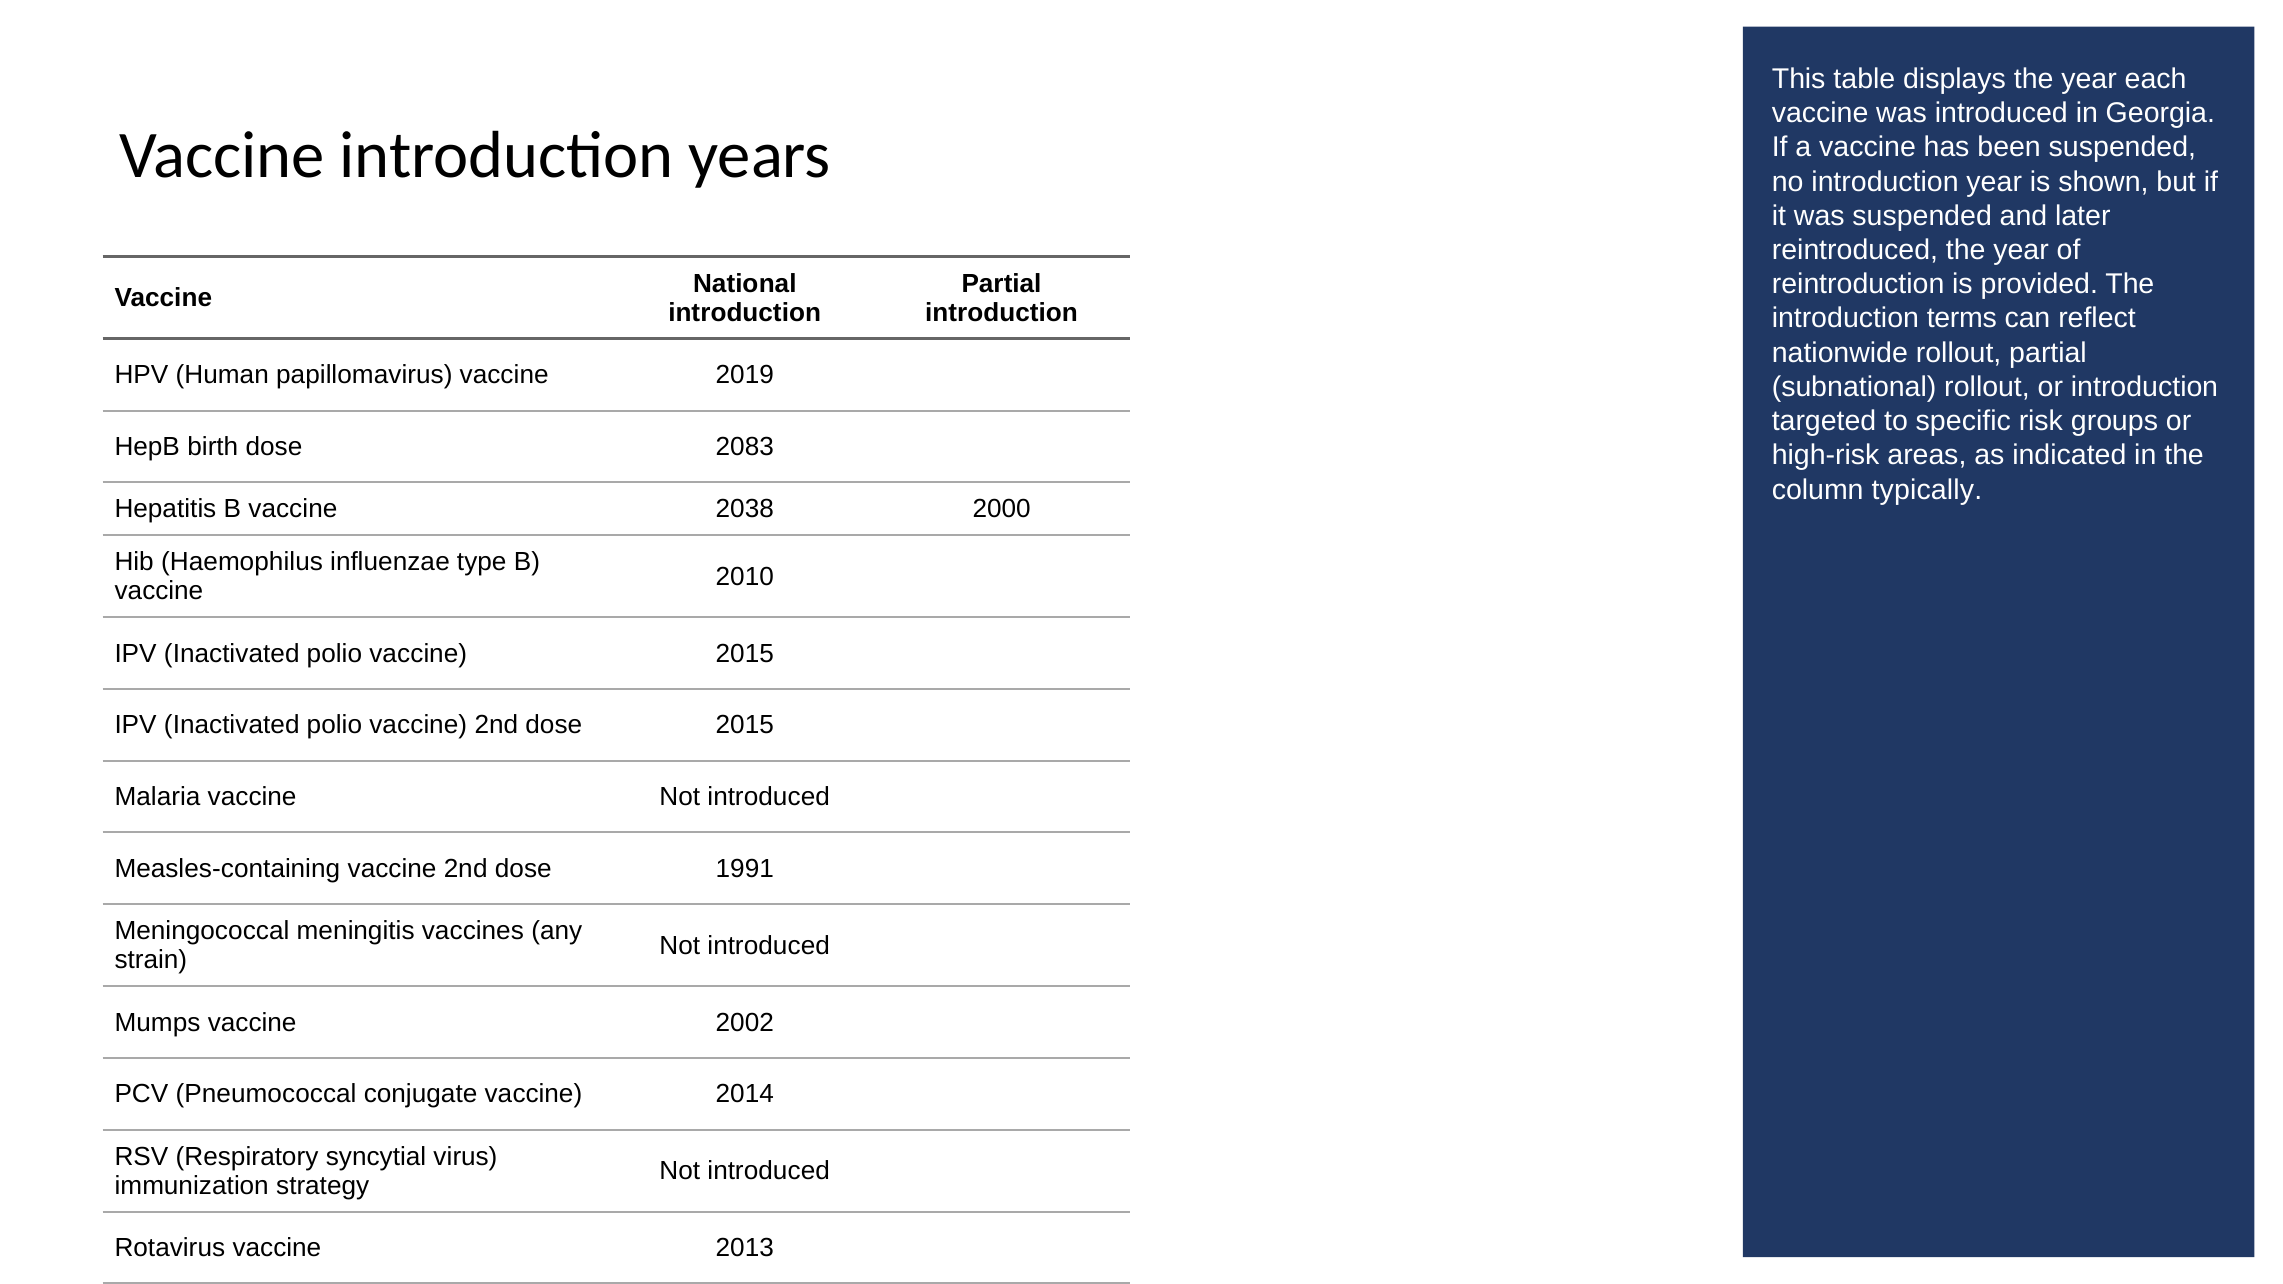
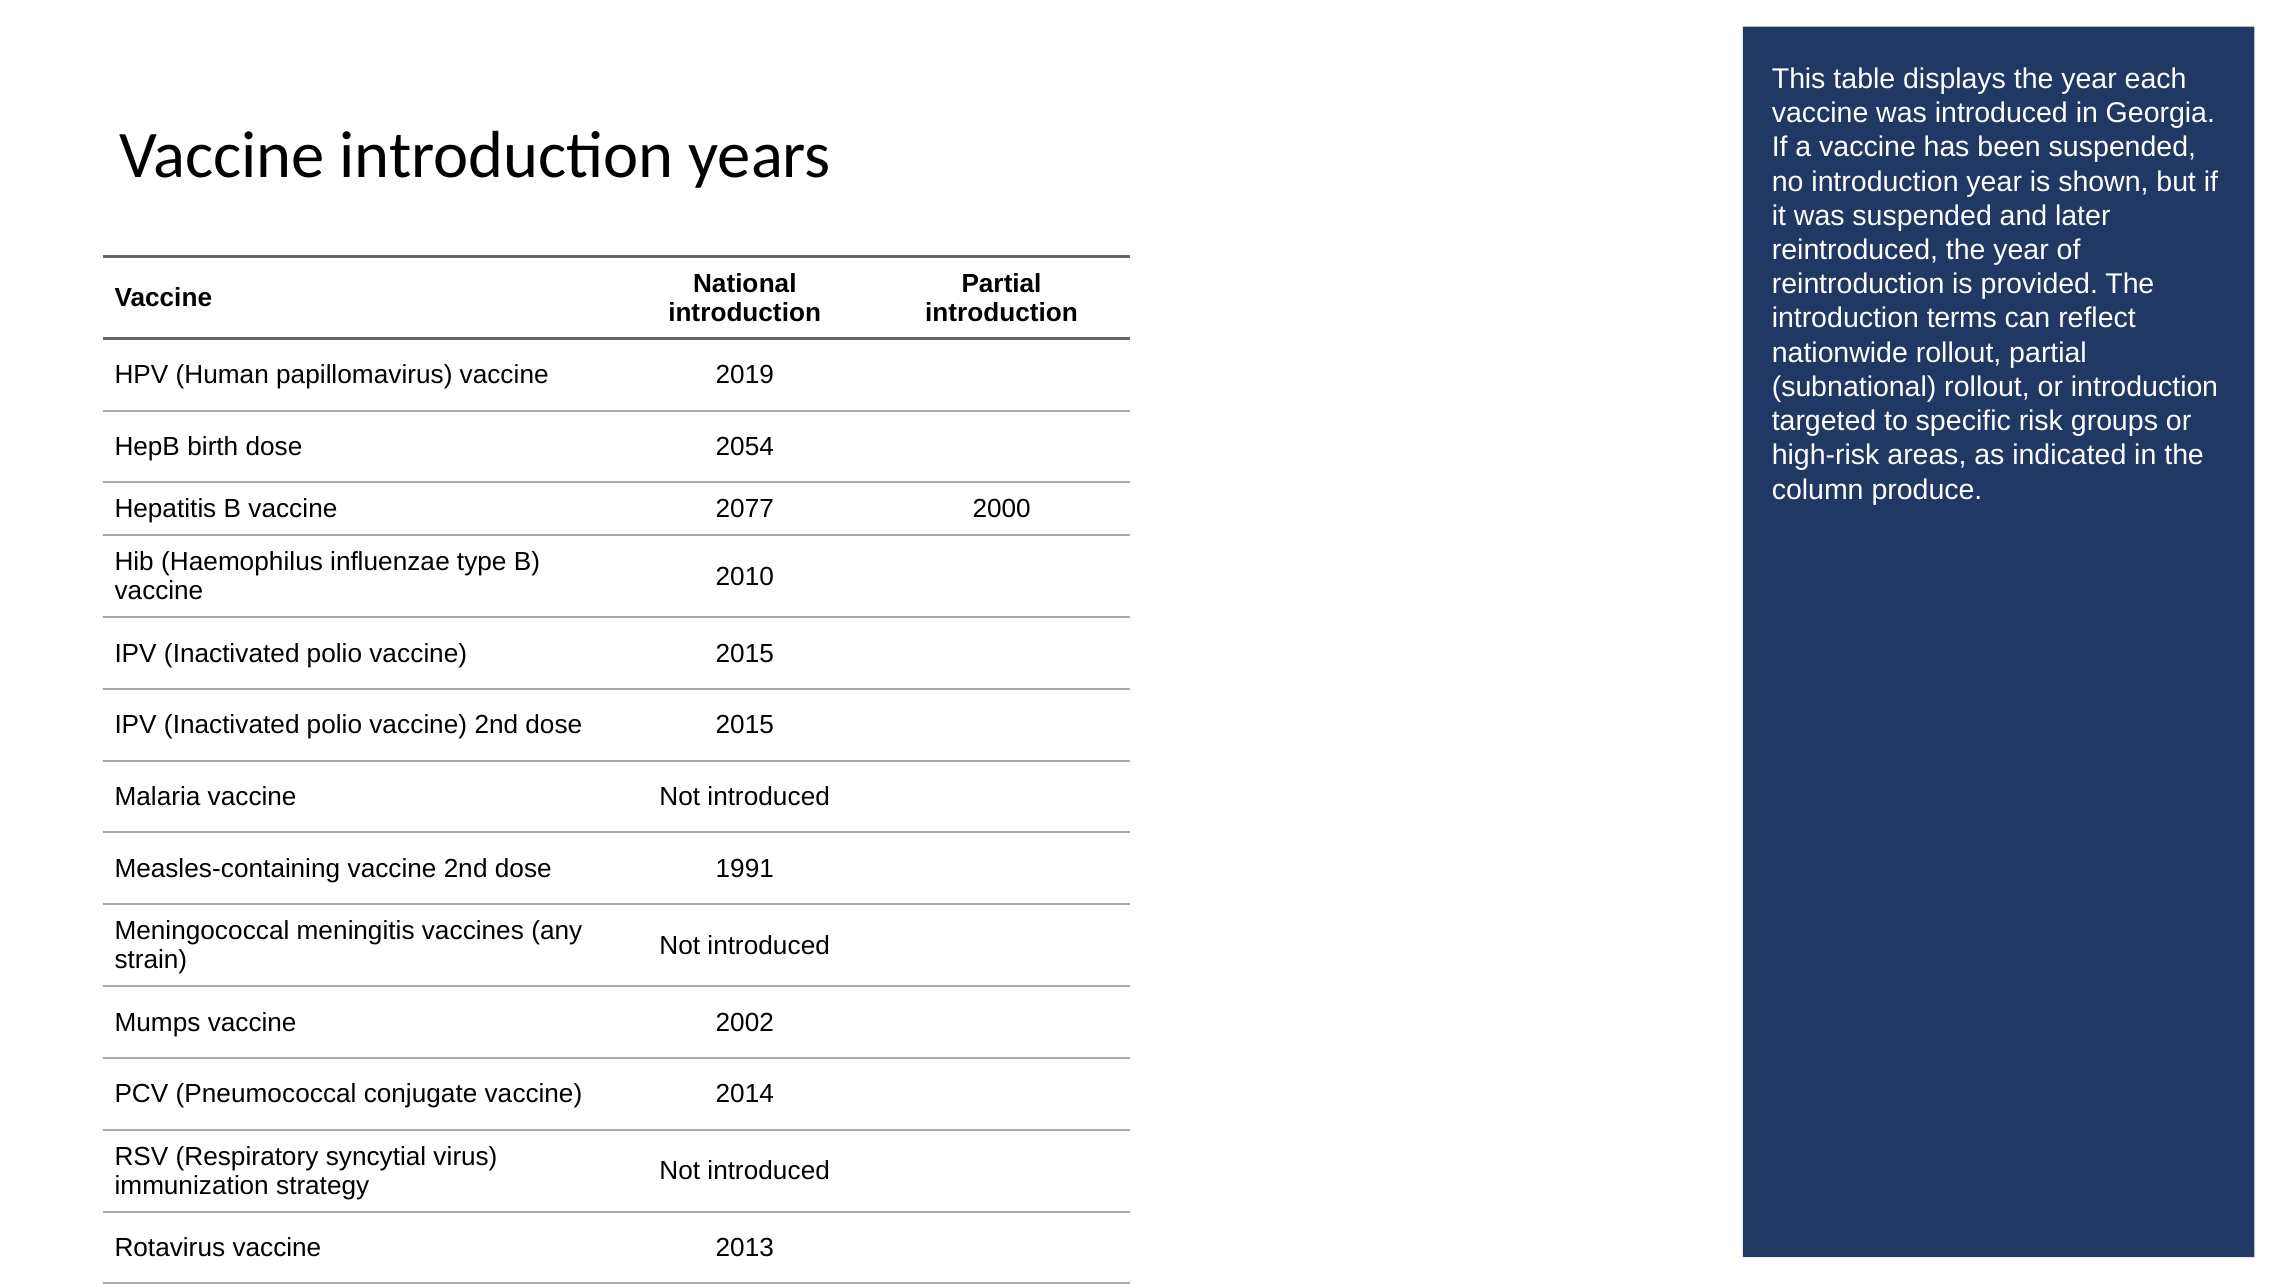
2083: 2083 -> 2054
typically: typically -> produce
2038: 2038 -> 2077
